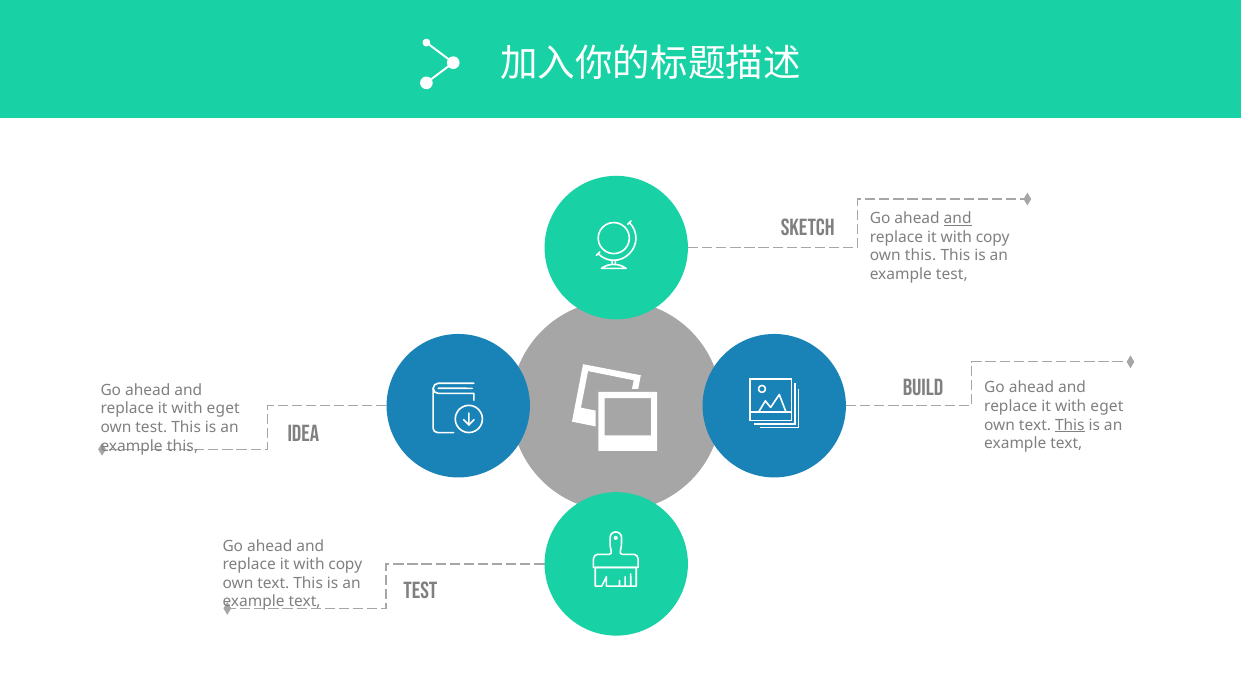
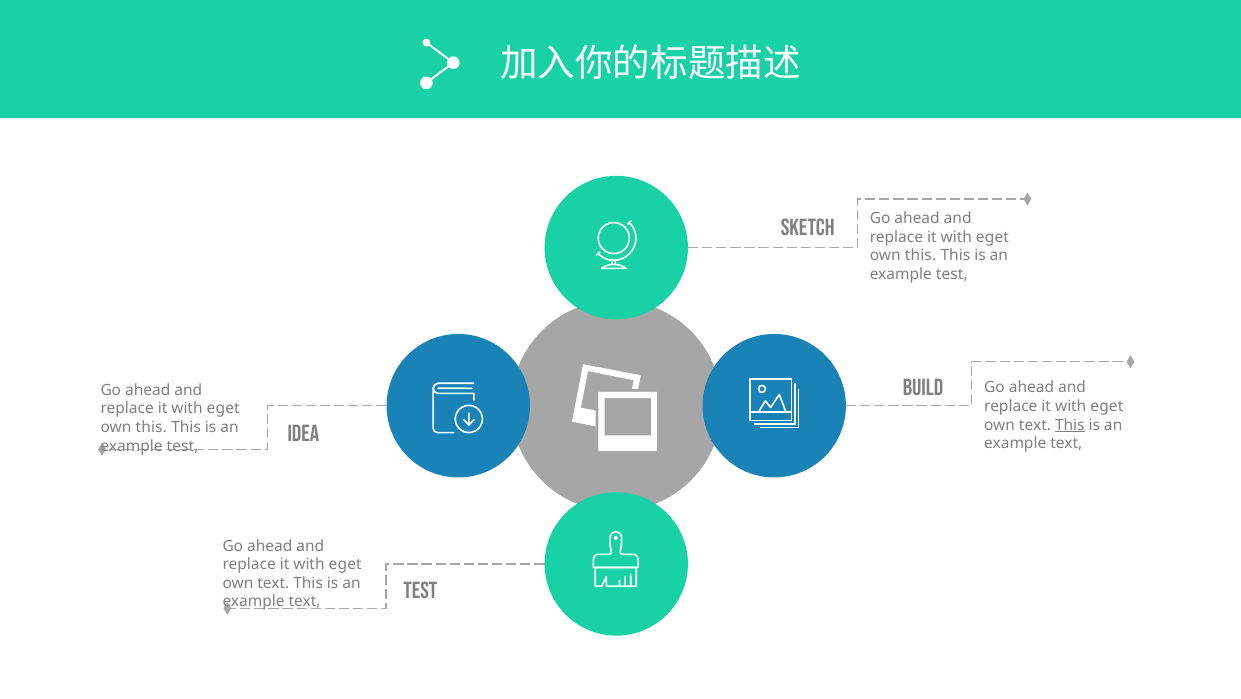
and at (958, 218) underline: present -> none
copy at (993, 237): copy -> eget
test at (151, 427): test -> this
this at (183, 446): this -> test
copy at (345, 564): copy -> eget
